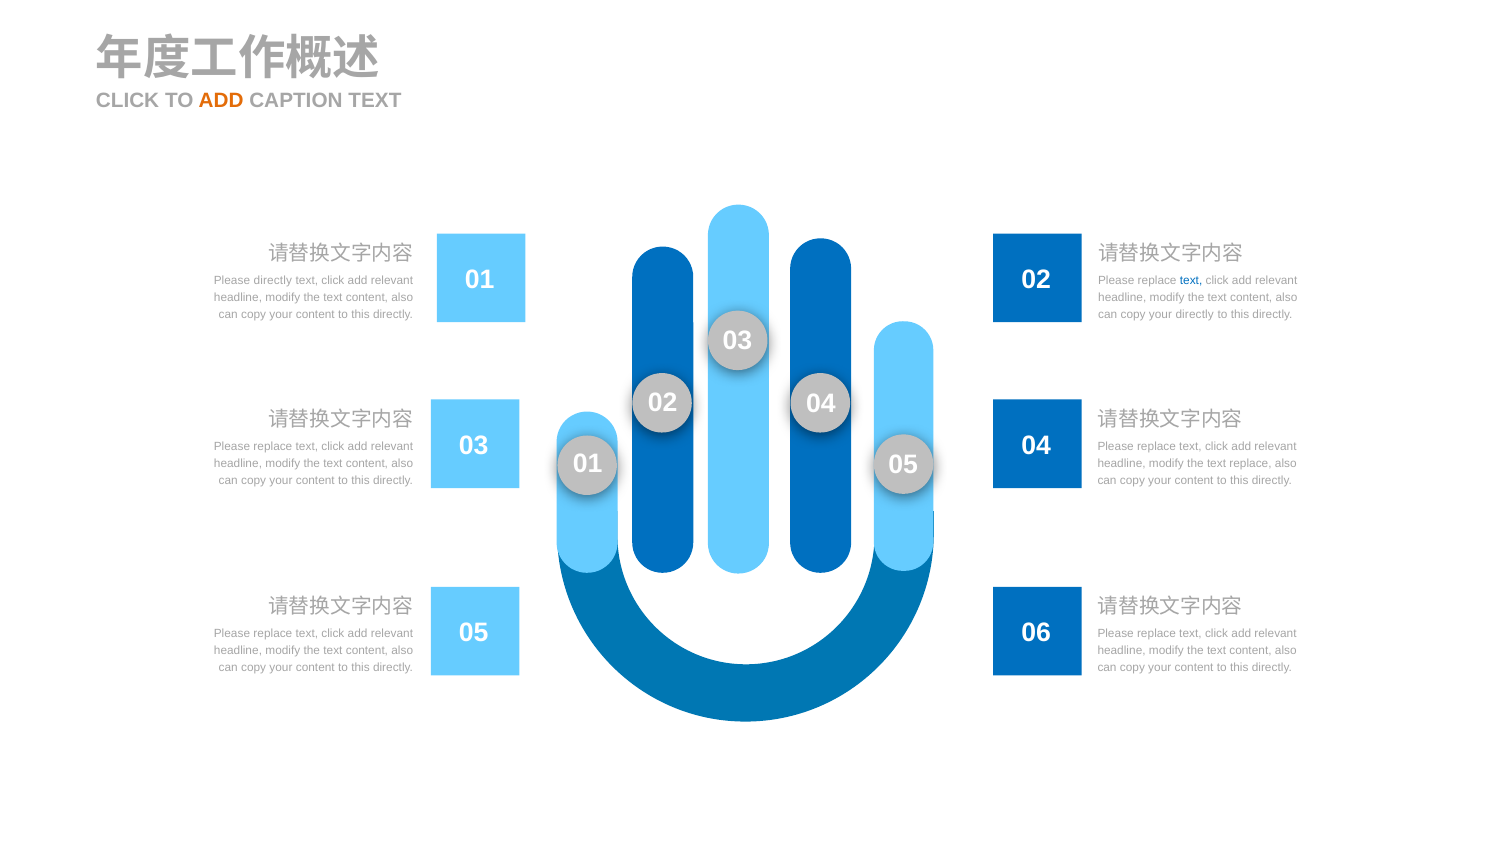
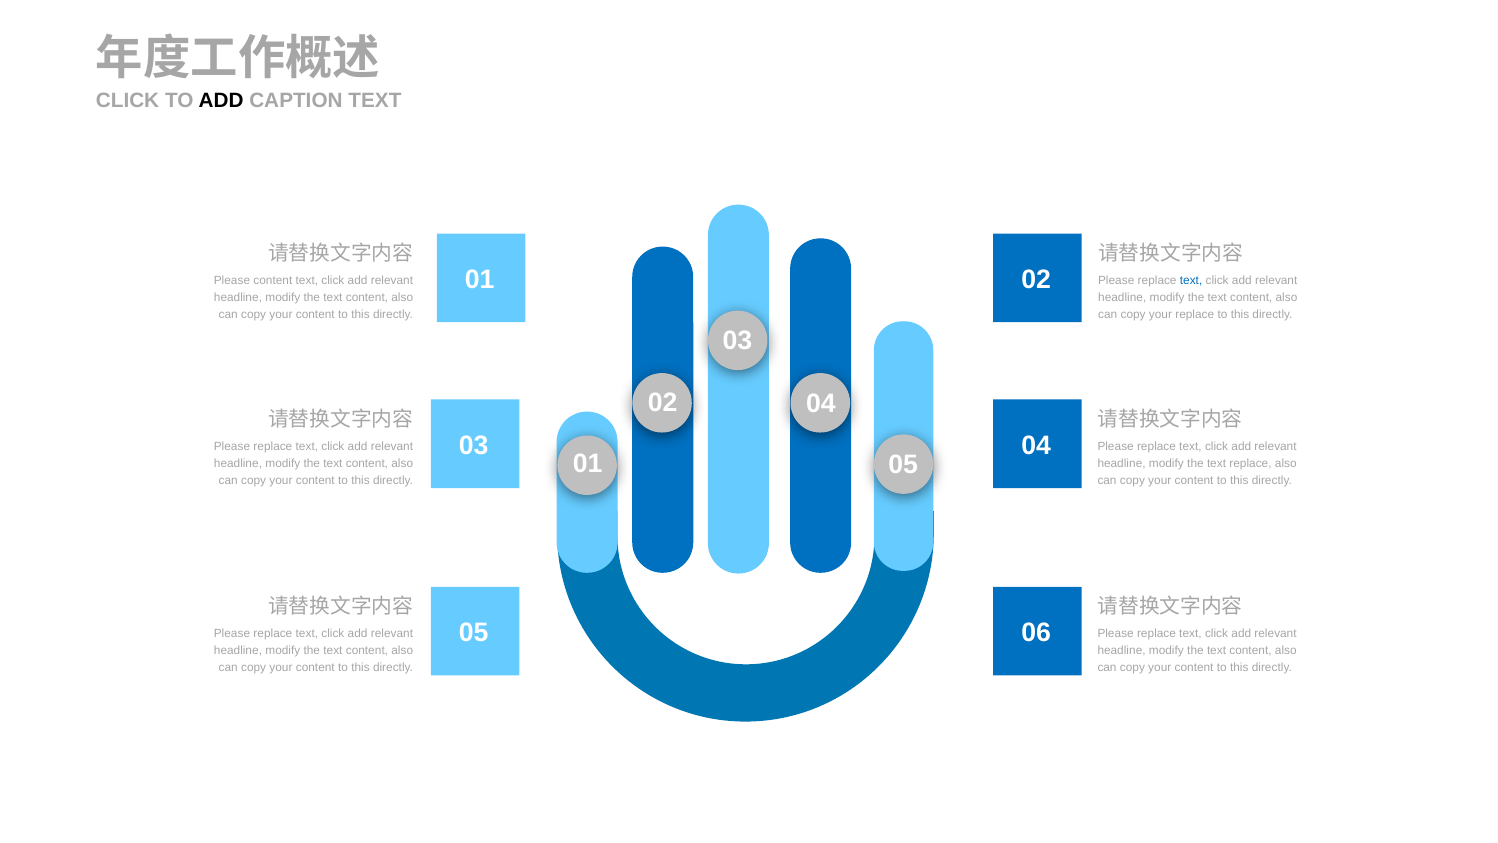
ADD at (221, 101) colour: orange -> black
Please directly: directly -> content
your directly: directly -> replace
